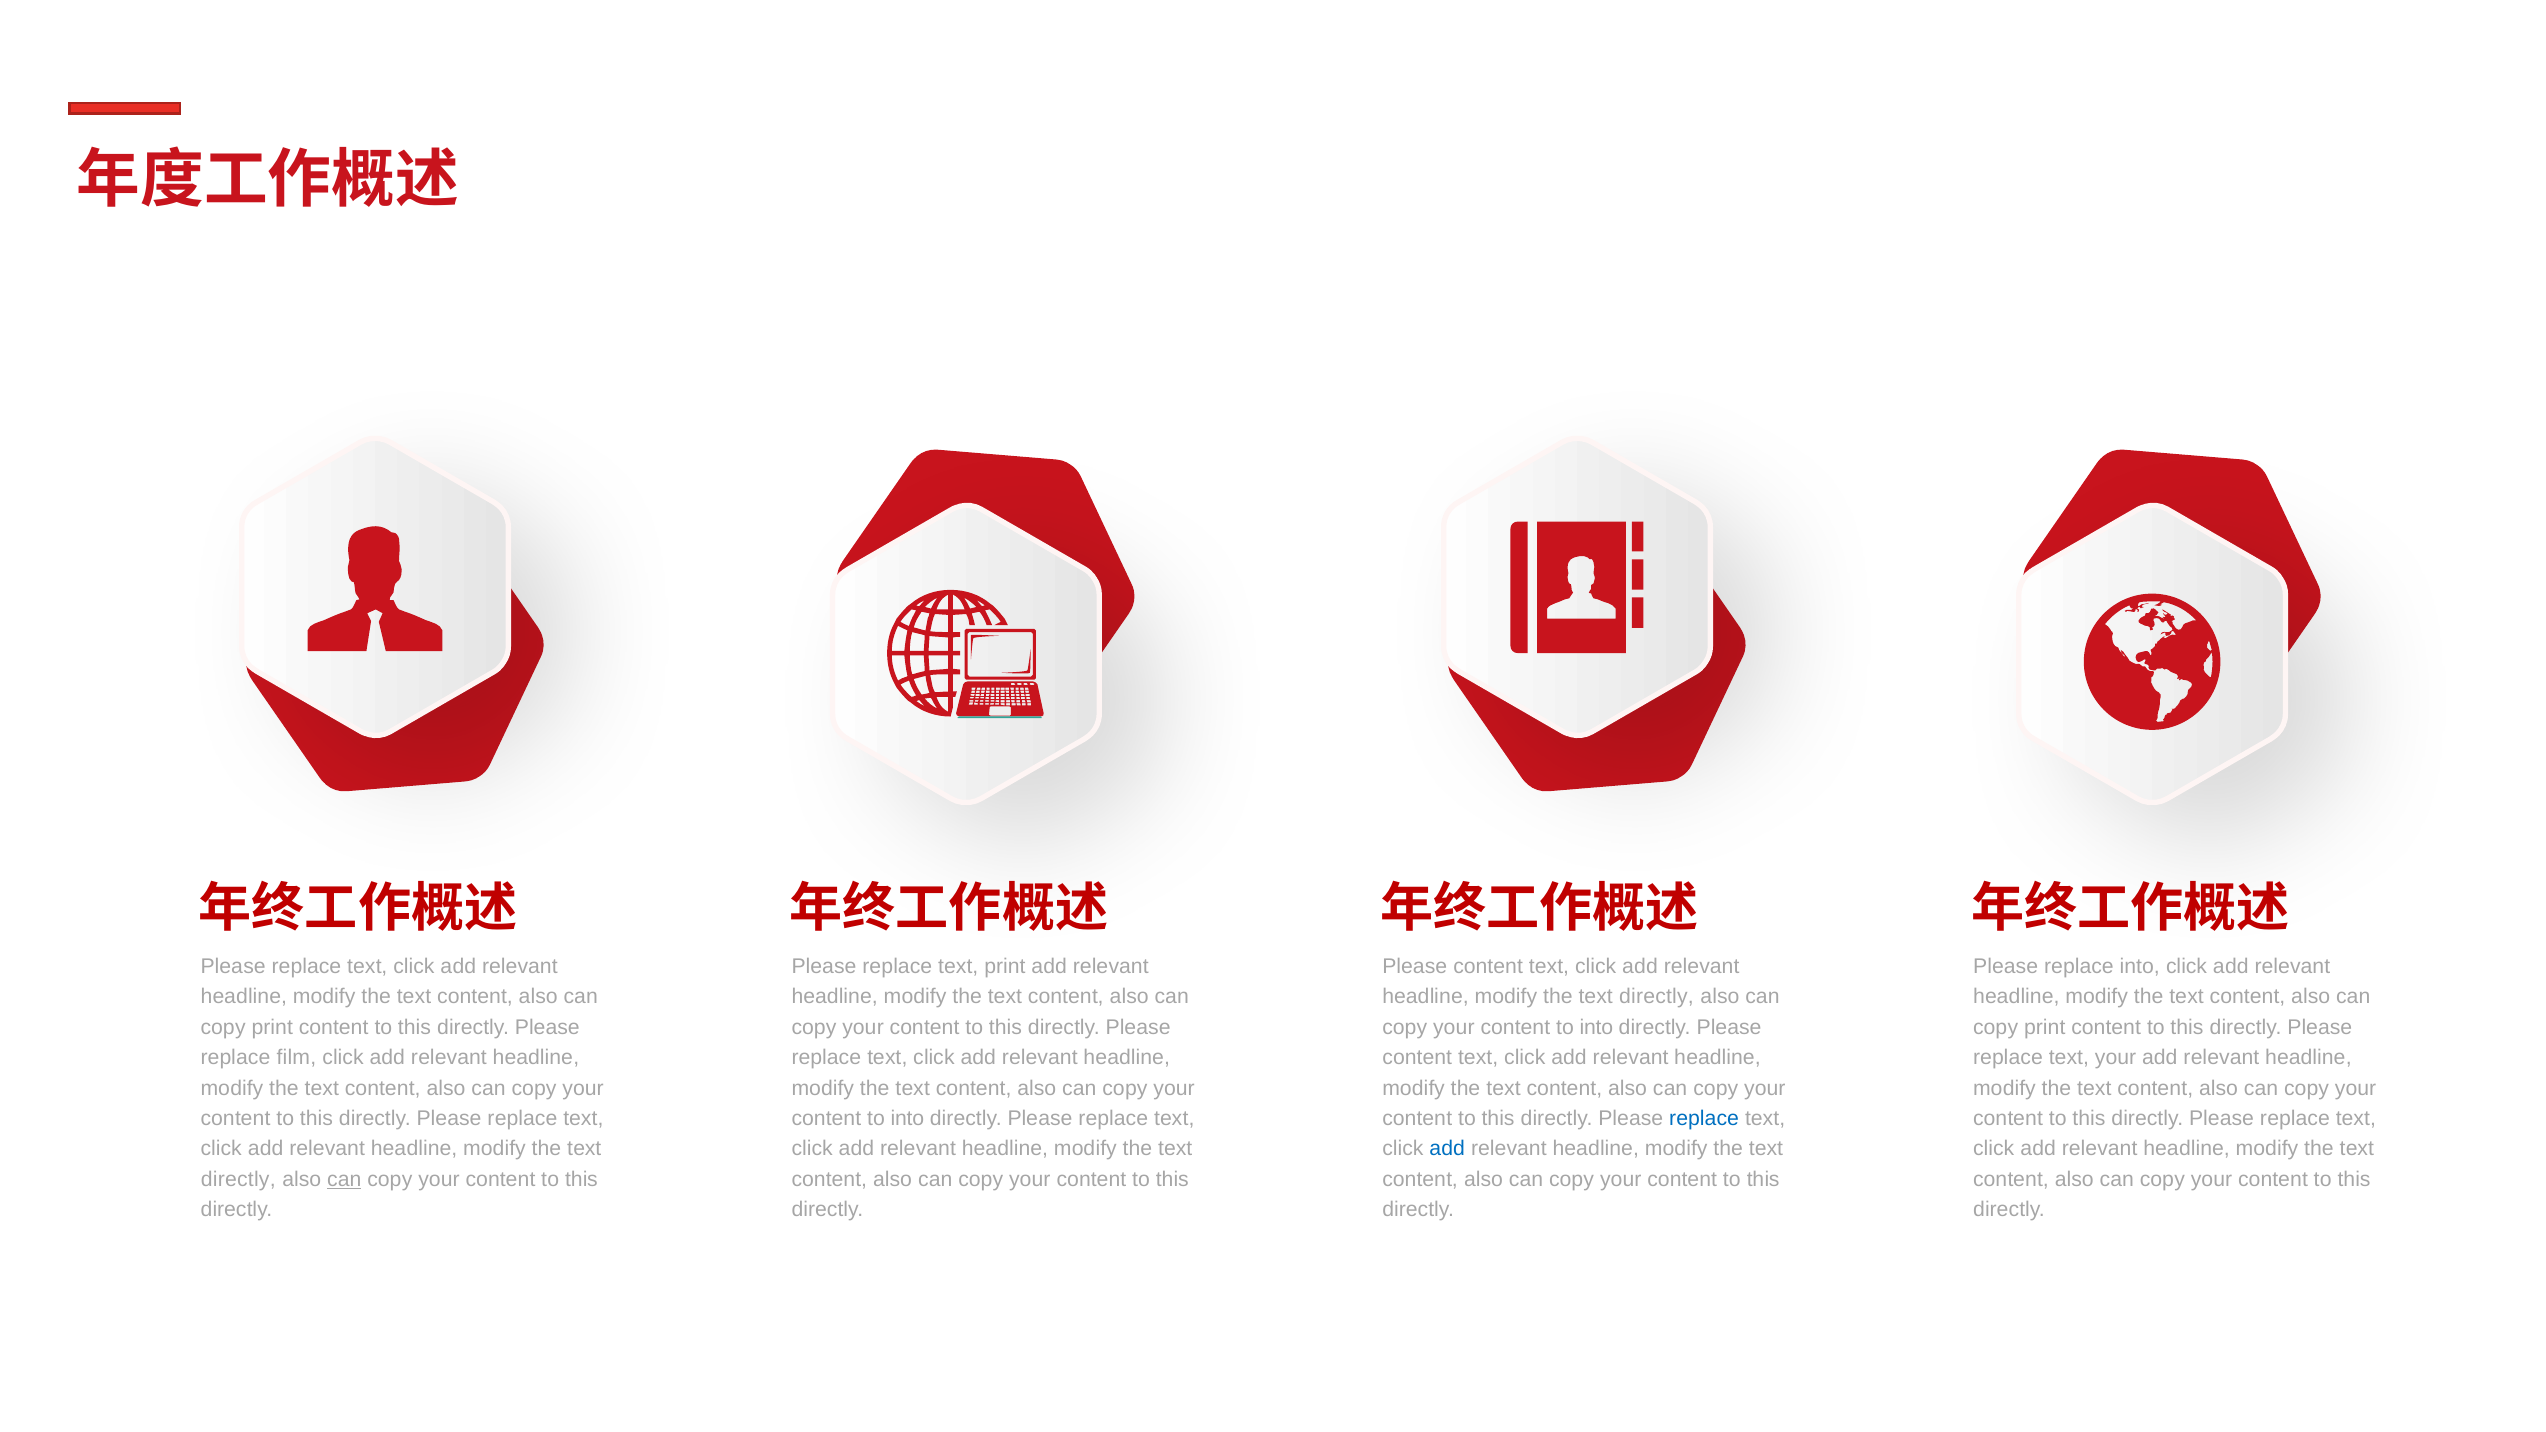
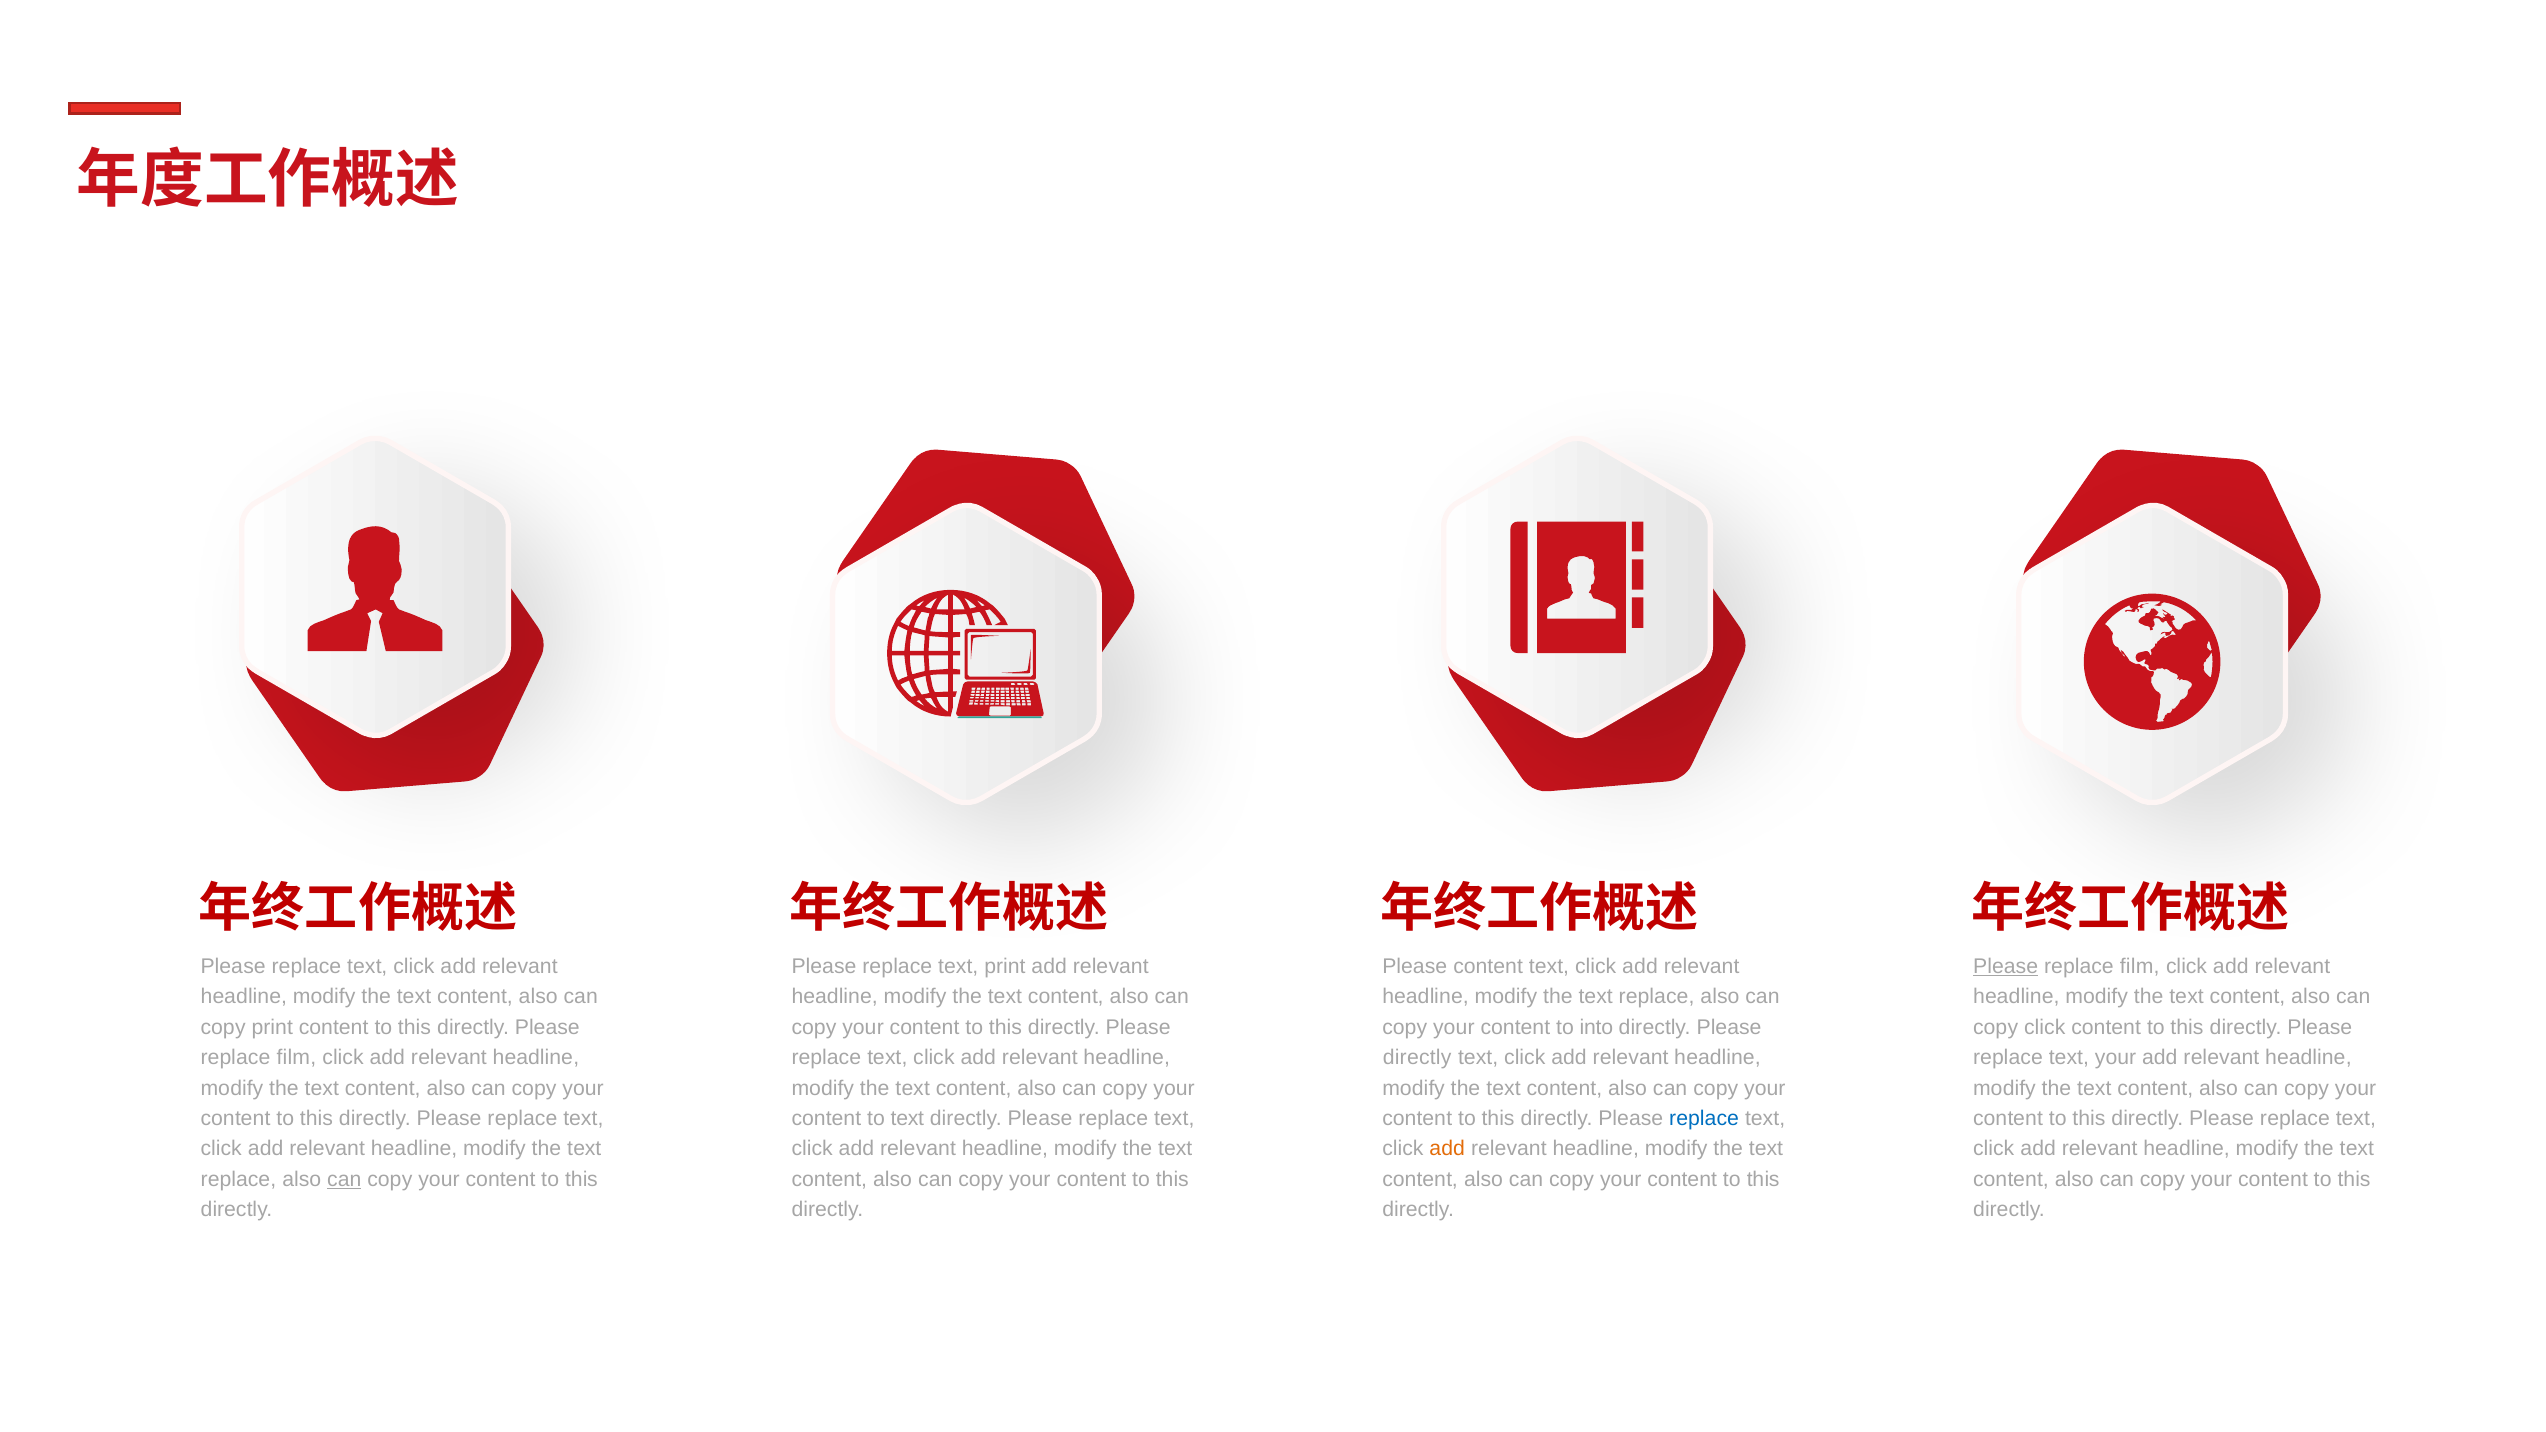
Please at (2006, 966) underline: none -> present
into at (2140, 966): into -> film
directly at (1656, 997): directly -> replace
print at (2045, 1027): print -> click
content at (1417, 1058): content -> directly
into at (907, 1119): into -> text
add at (1447, 1149) colour: blue -> orange
directly at (238, 1180): directly -> replace
